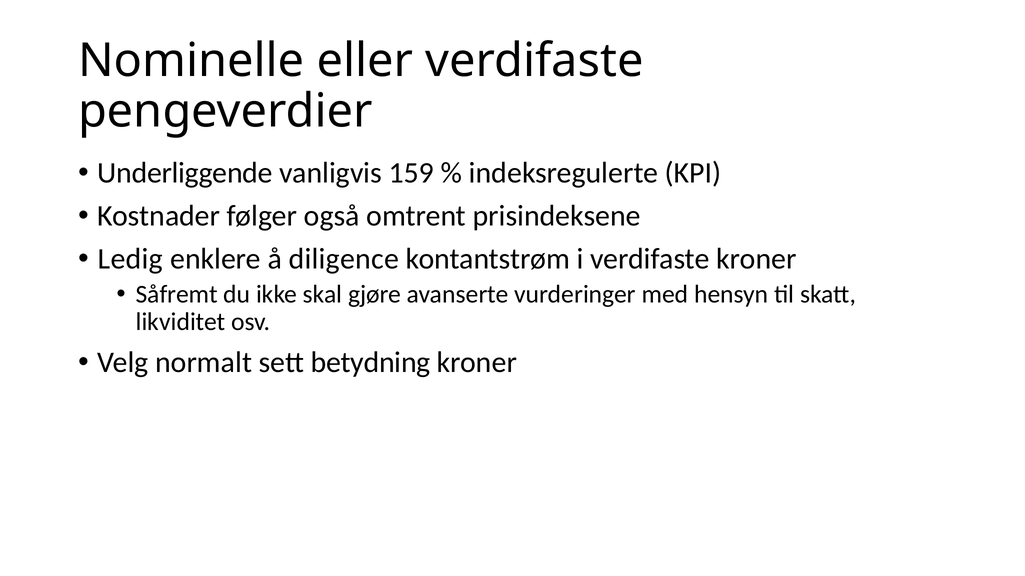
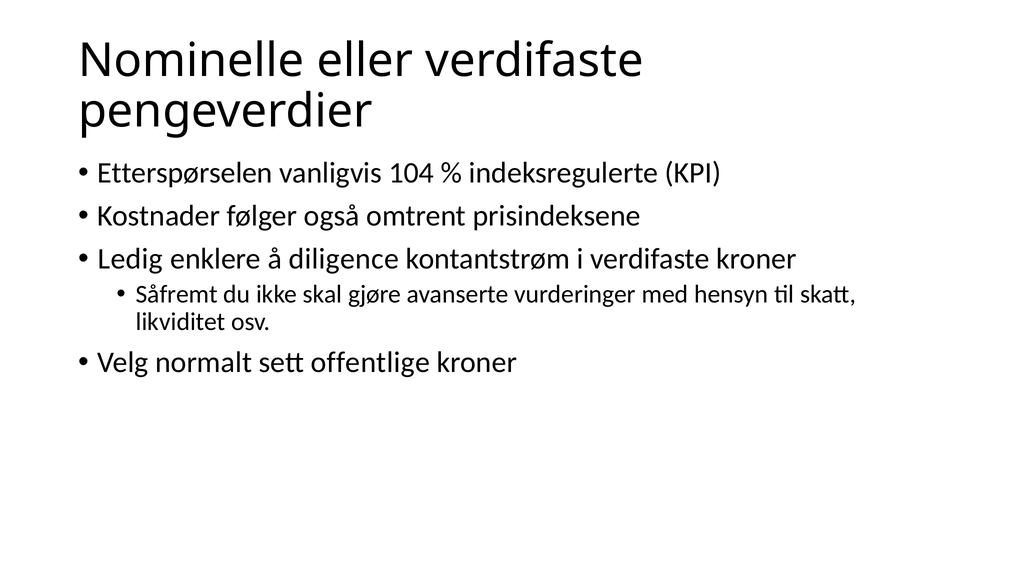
Underliggende: Underliggende -> Etterspørselen
159: 159 -> 104
betydning: betydning -> offentlige
